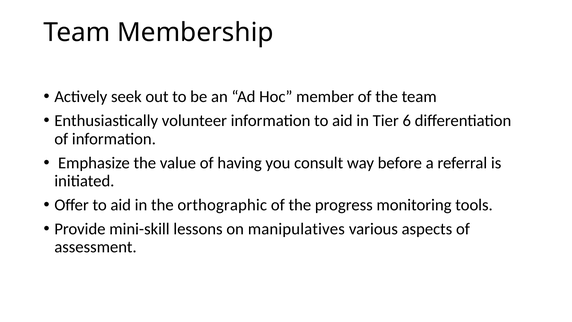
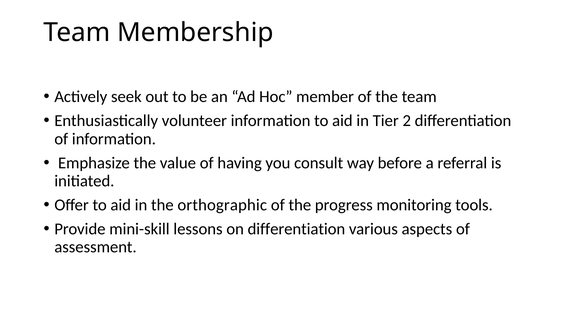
6: 6 -> 2
on manipulatives: manipulatives -> differentiation
